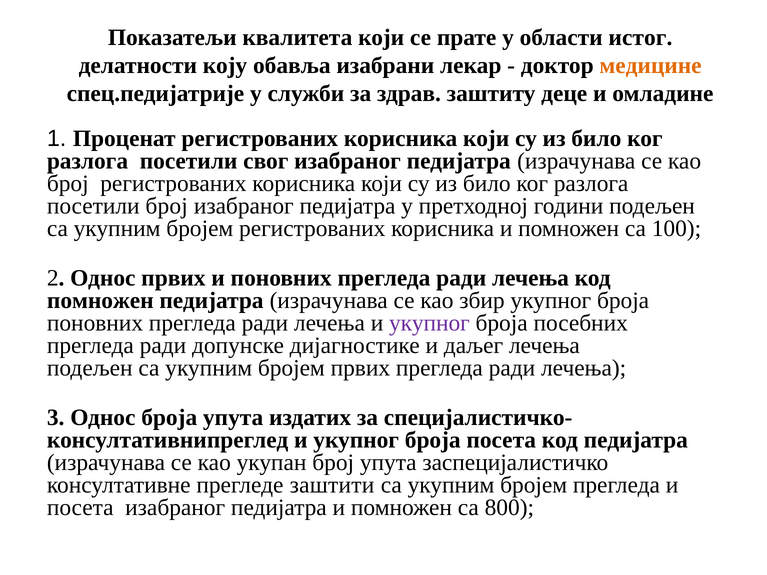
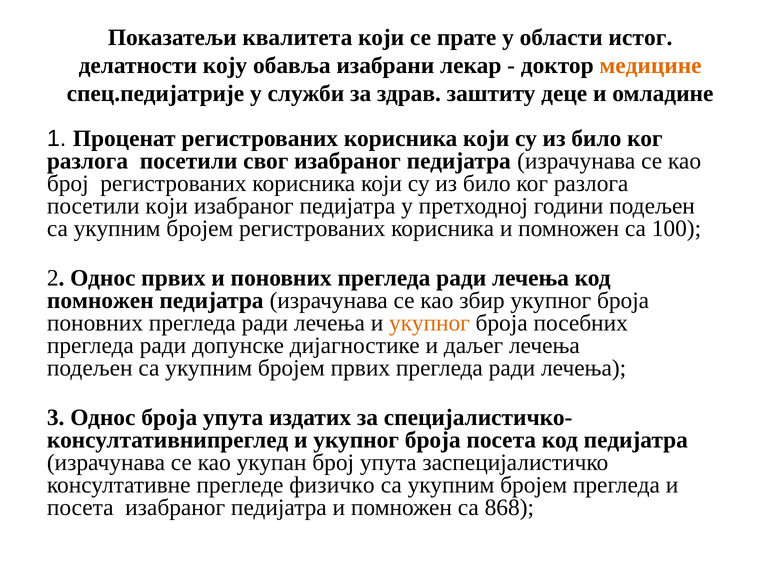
посетили број: број -> који
укупног at (429, 323) colour: purple -> orange
заштити: заштити -> физичко
800: 800 -> 868
